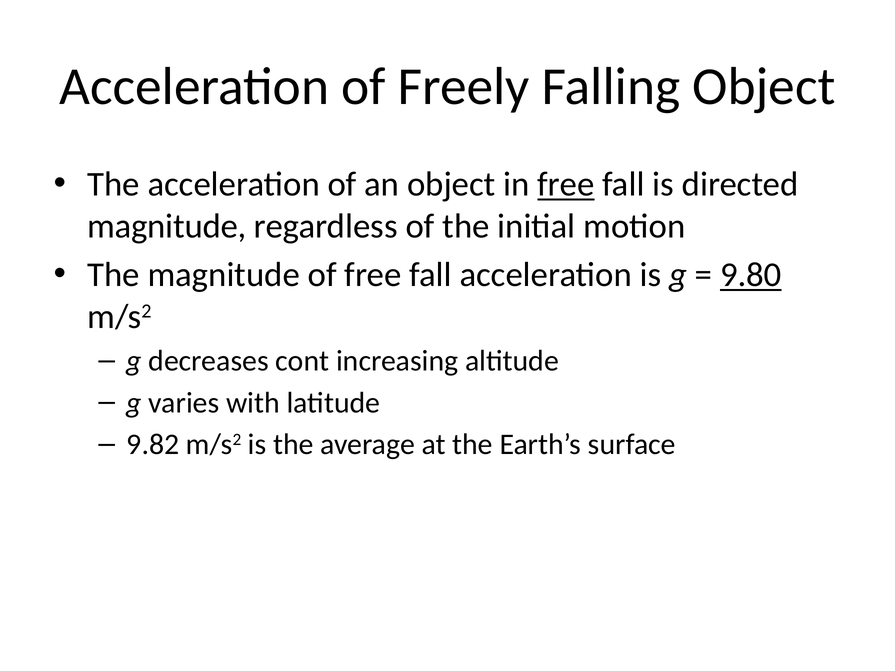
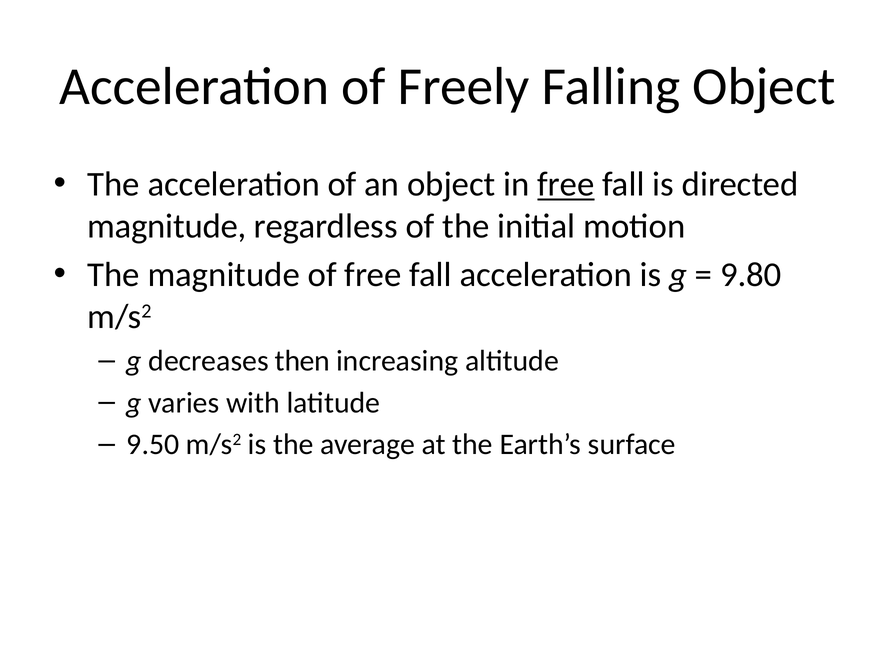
9.80 underline: present -> none
cont: cont -> then
9.82: 9.82 -> 9.50
